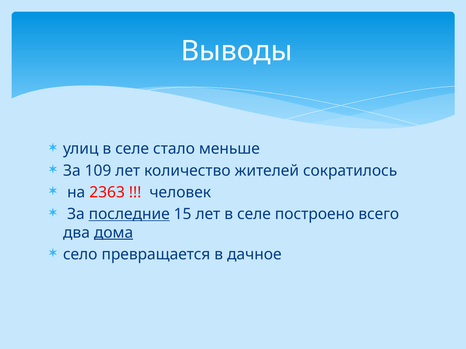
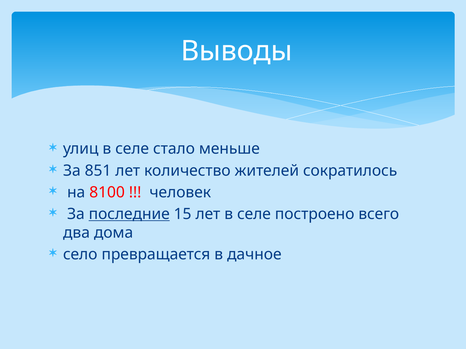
109: 109 -> 851
2363: 2363 -> 8100
дома underline: present -> none
